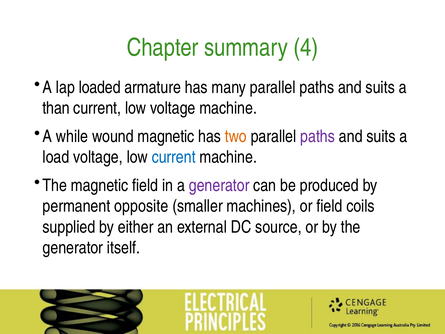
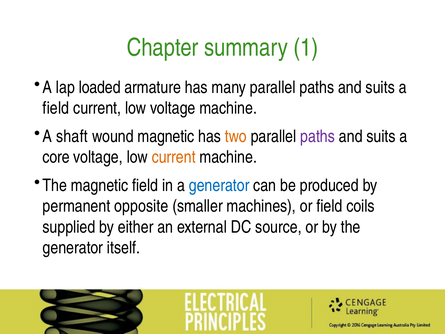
4: 4 -> 1
than at (56, 108): than -> field
while: while -> shaft
load: load -> core
current at (174, 157) colour: blue -> orange
generator at (219, 185) colour: purple -> blue
